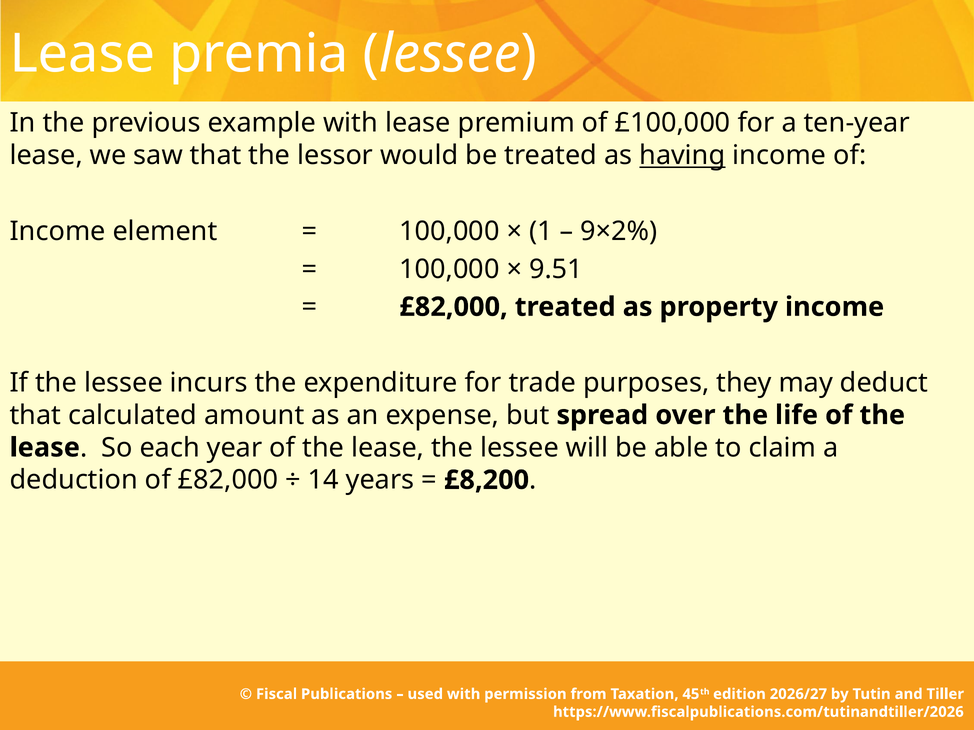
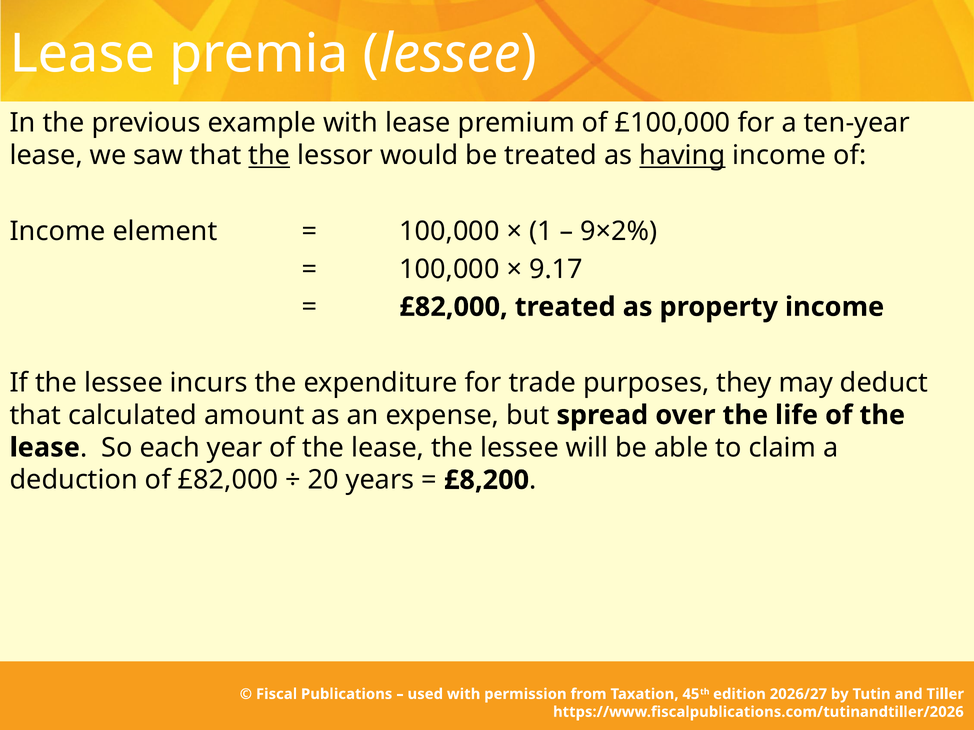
the at (269, 156) underline: none -> present
9.51: 9.51 -> 9.17
14: 14 -> 20
